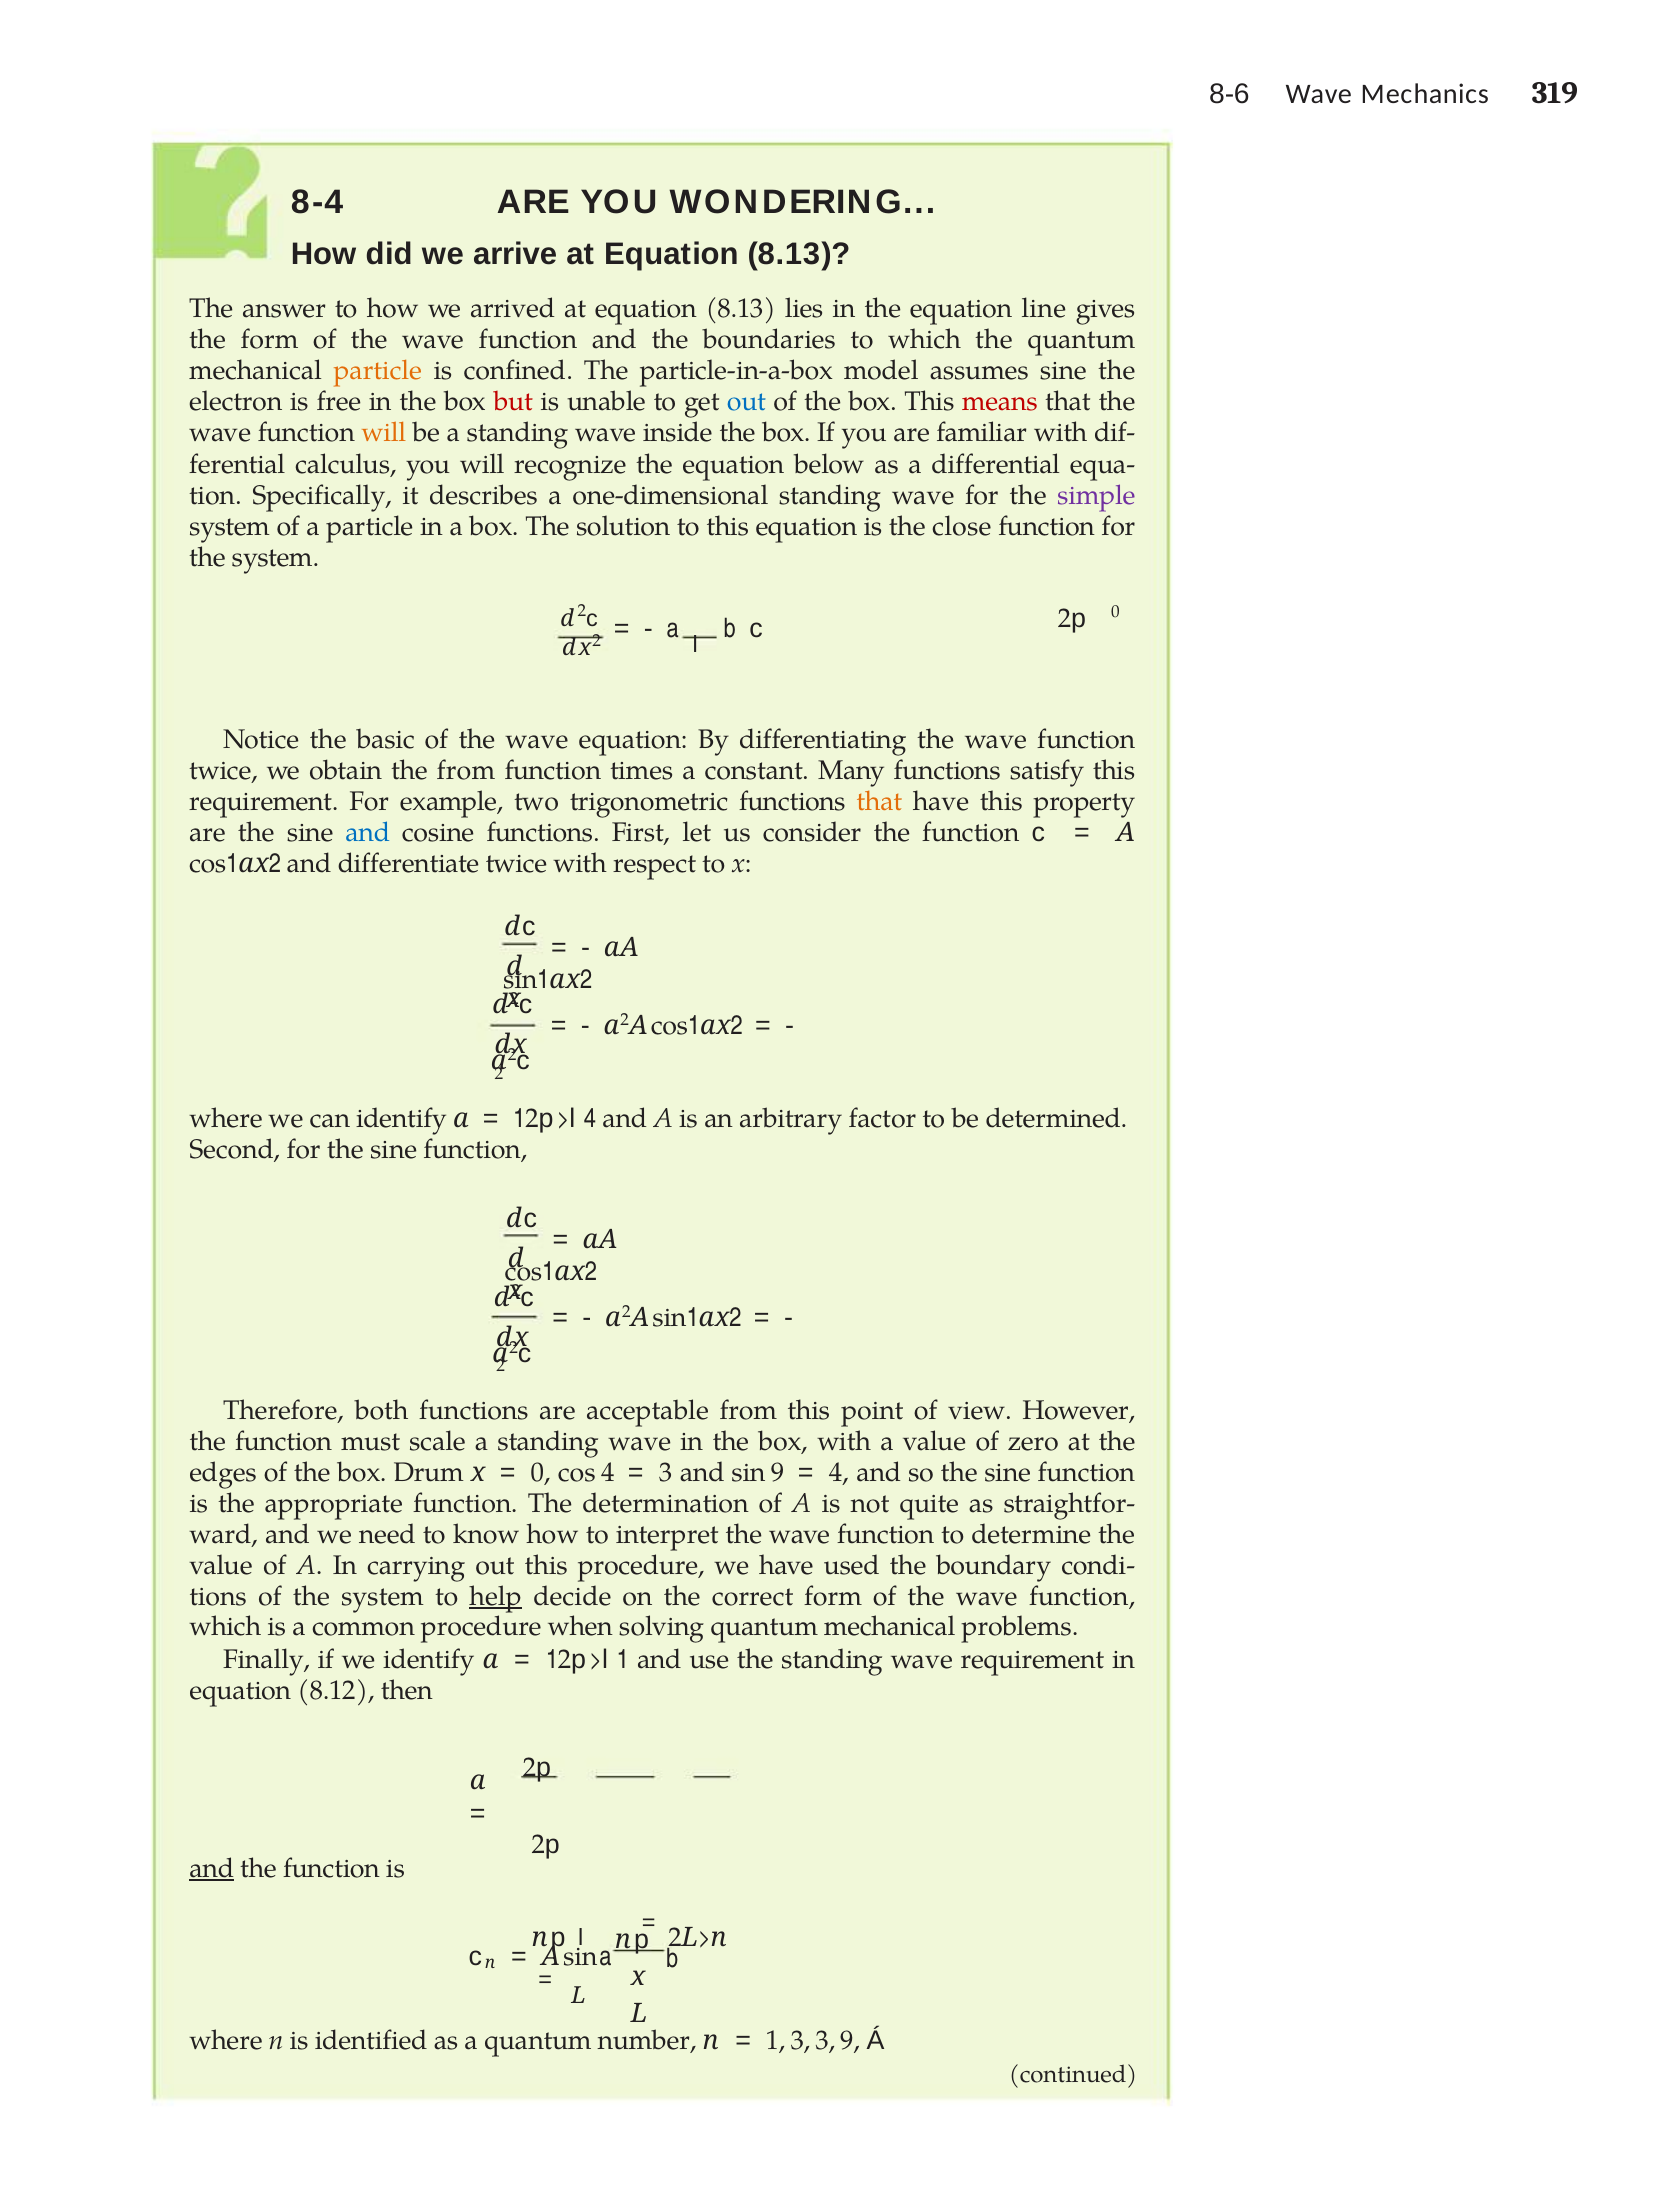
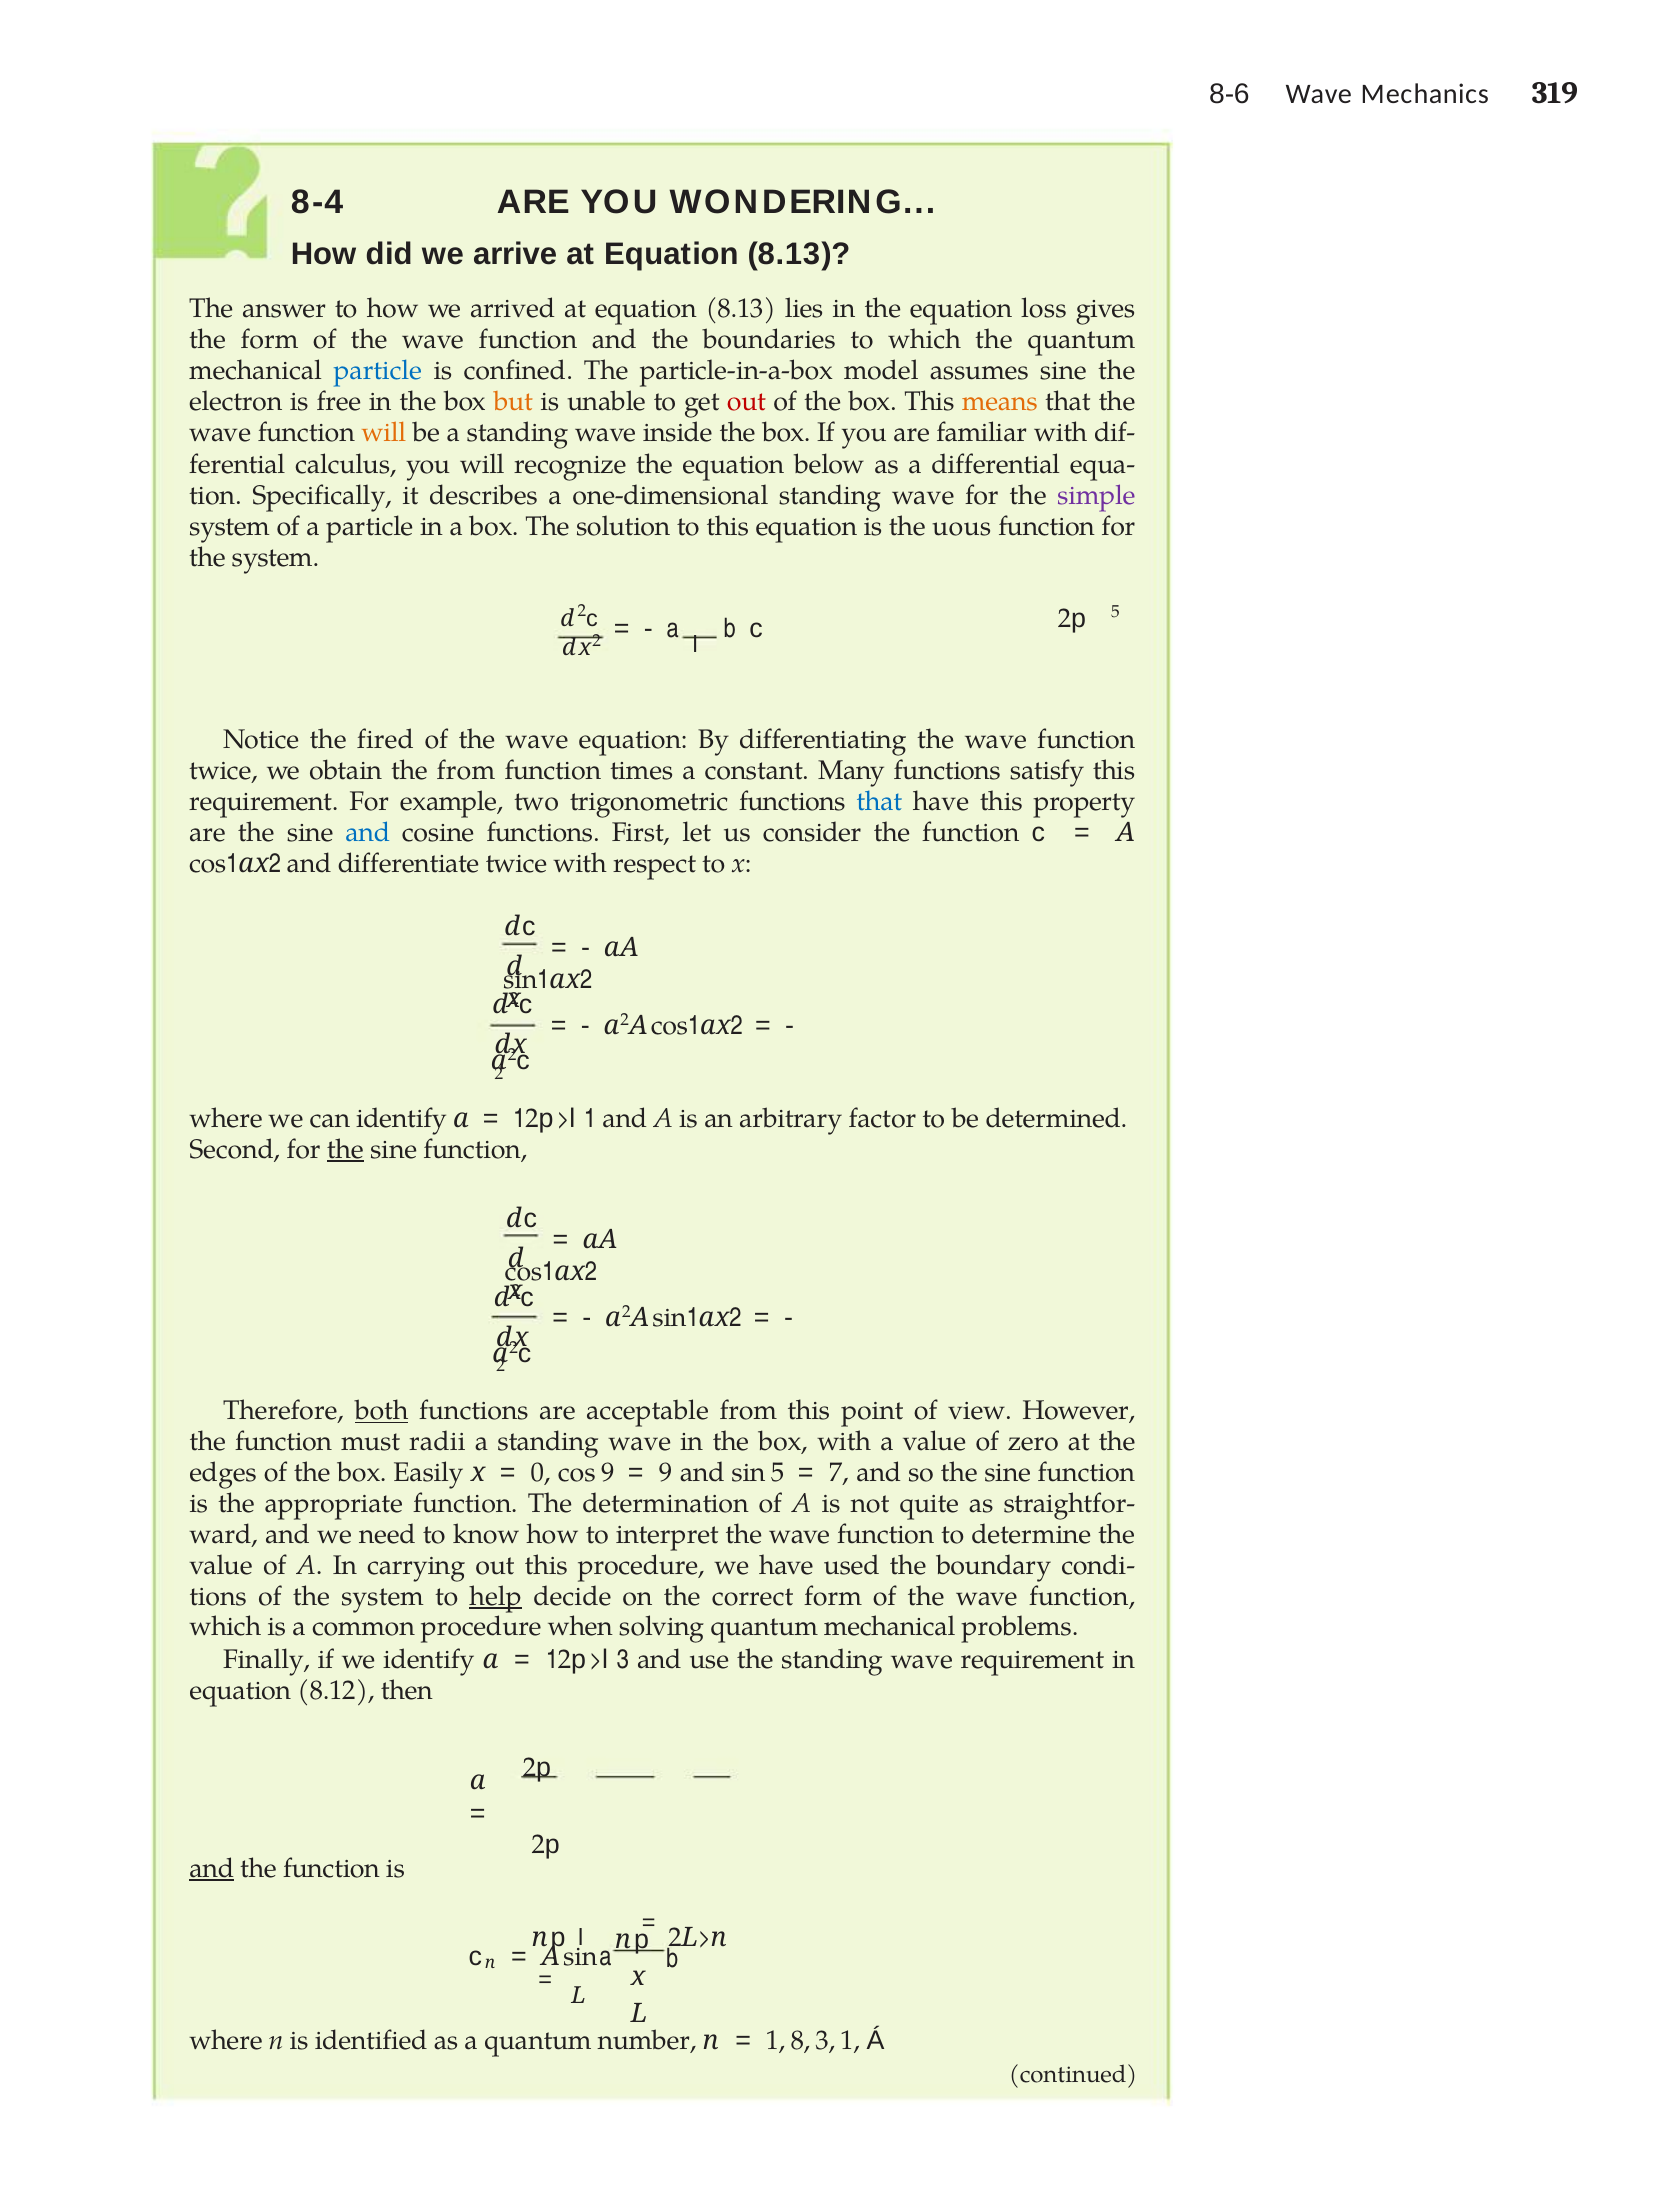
line: line -> loss
particle at (378, 371) colour: orange -> blue
but colour: red -> orange
out at (746, 402) colour: blue -> red
means colour: red -> orange
close: close -> uous
2p 0: 0 -> 5
basic: basic -> fired
that at (879, 802) colour: orange -> blue
4 at (590, 1118): 4 -> 1
the at (345, 1149) underline: none -> present
both underline: none -> present
scale: scale -> radii
Drum: Drum -> Easily
cos 4: 4 -> 9
3 at (666, 1473): 3 -> 9
sin 9: 9 -> 5
4 at (839, 1473): 4 -> 7
1 at (623, 1660): 1 -> 3
1 3: 3 -> 8
3 9: 9 -> 1
